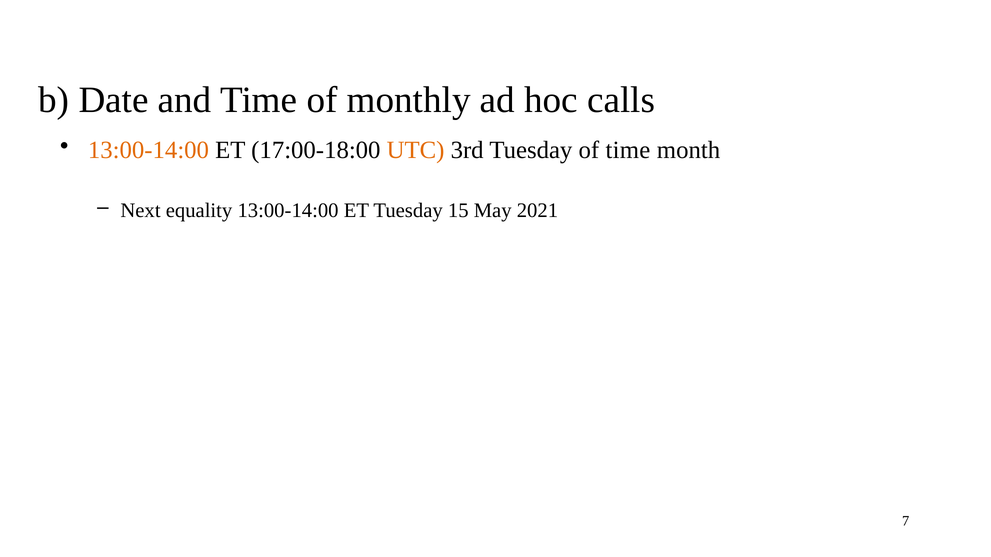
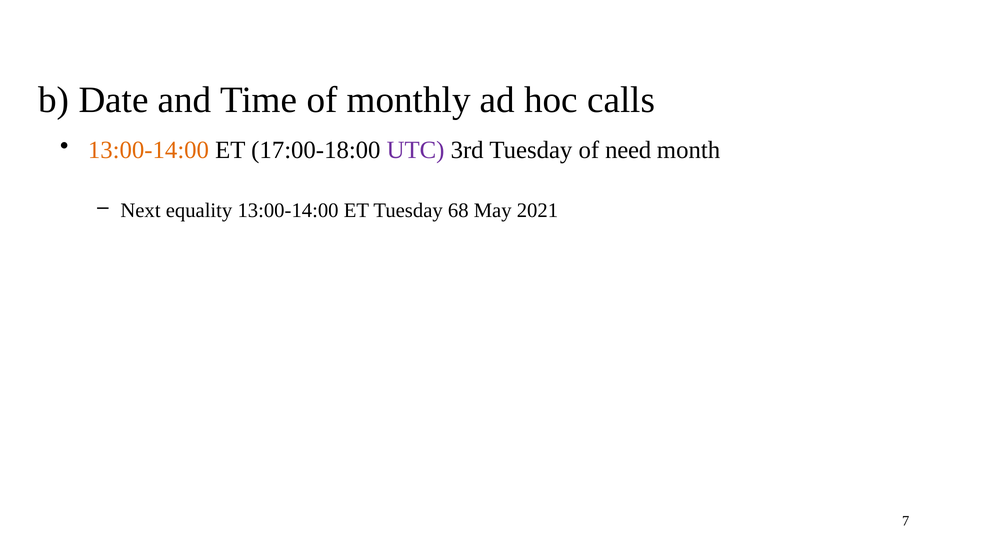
UTC colour: orange -> purple
of time: time -> need
15: 15 -> 68
